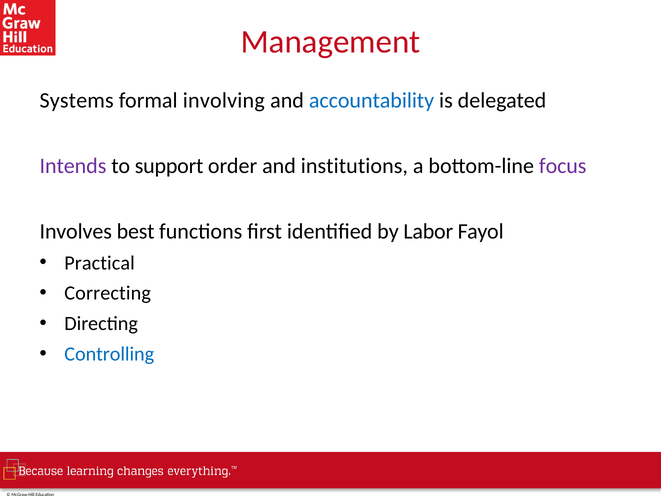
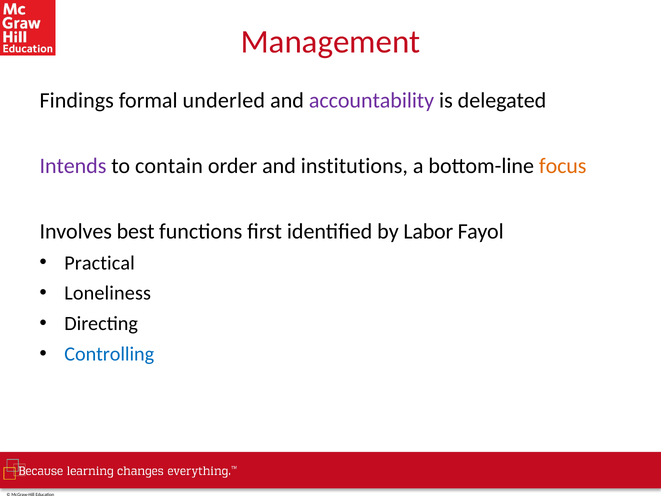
Systems: Systems -> Findings
involving: involving -> underled
accountability colour: blue -> purple
support: support -> contain
focus colour: purple -> orange
Correcting: Correcting -> Loneliness
